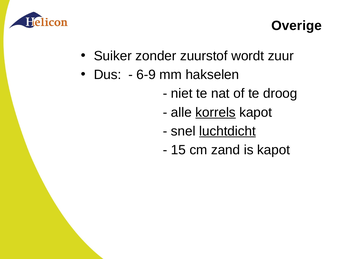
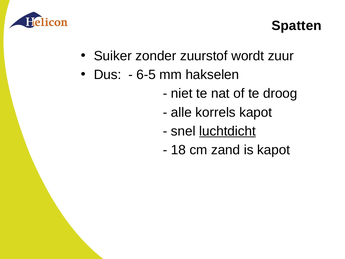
Overige: Overige -> Spatten
6-9: 6-9 -> 6-5
korrels underline: present -> none
15: 15 -> 18
